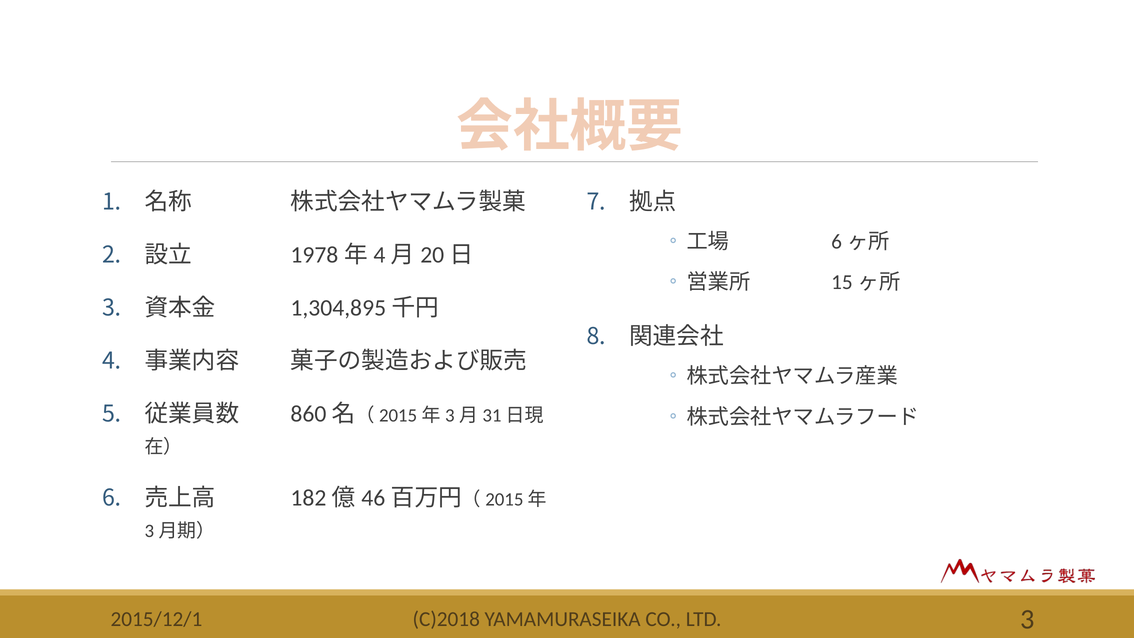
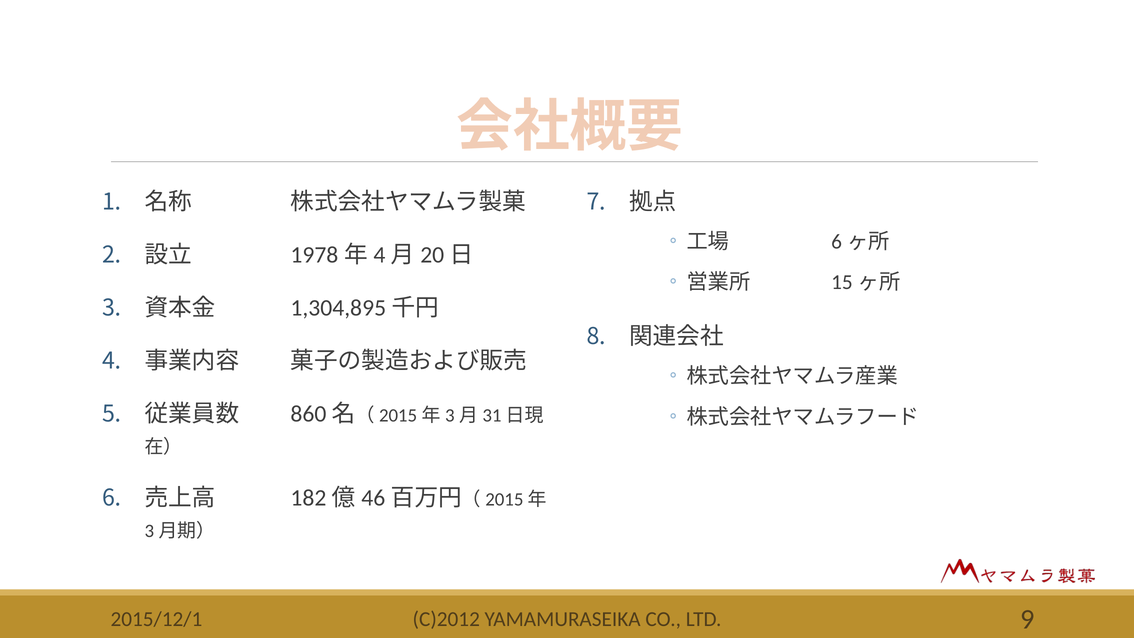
C)2018: C)2018 -> C)2012
LTD 3: 3 -> 9
